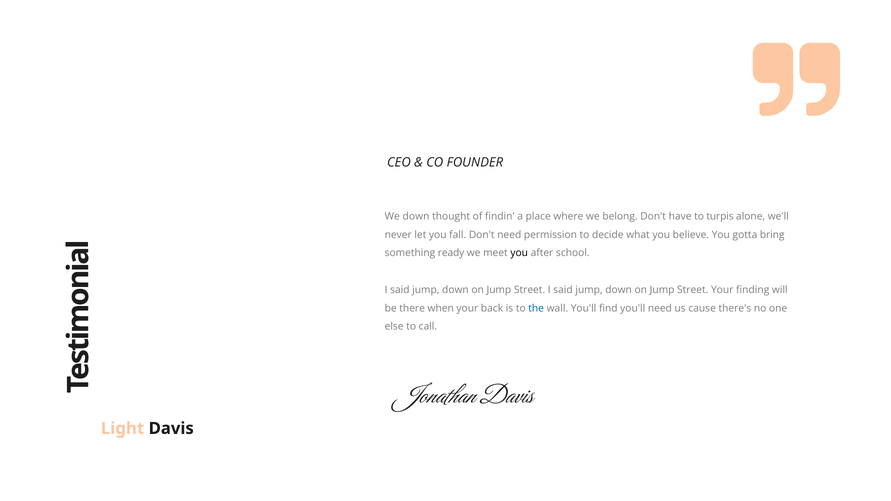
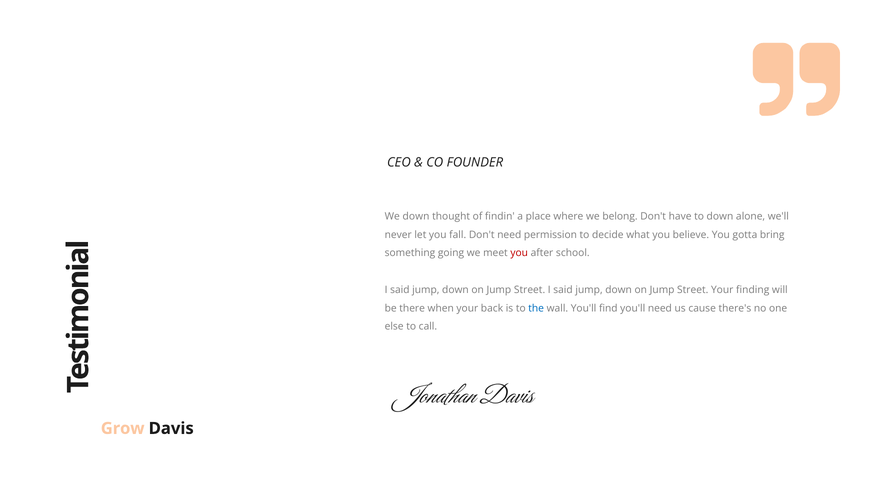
to turpis: turpis -> down
ready: ready -> going
you at (519, 253) colour: black -> red
Light: Light -> Grow
